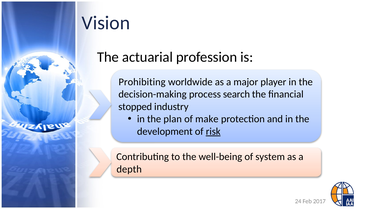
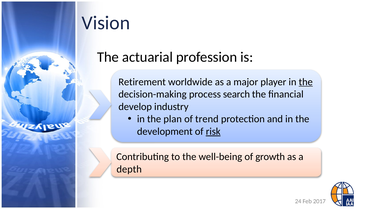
Prohibiting: Prohibiting -> Retirement
the at (306, 82) underline: none -> present
stopped: stopped -> develop
make: make -> trend
system: system -> growth
